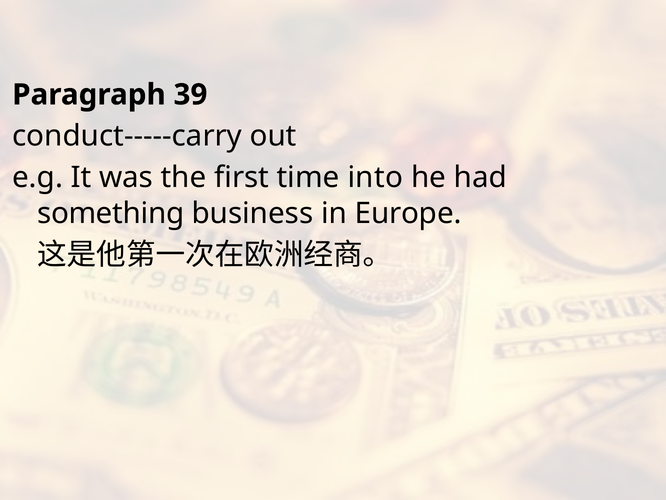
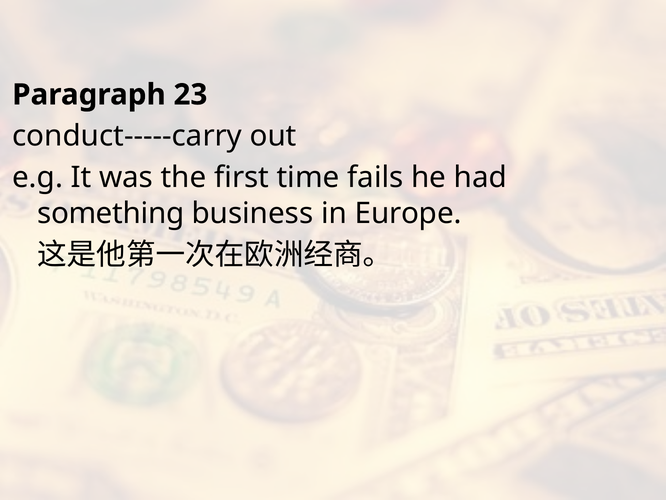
39: 39 -> 23
into: into -> fails
